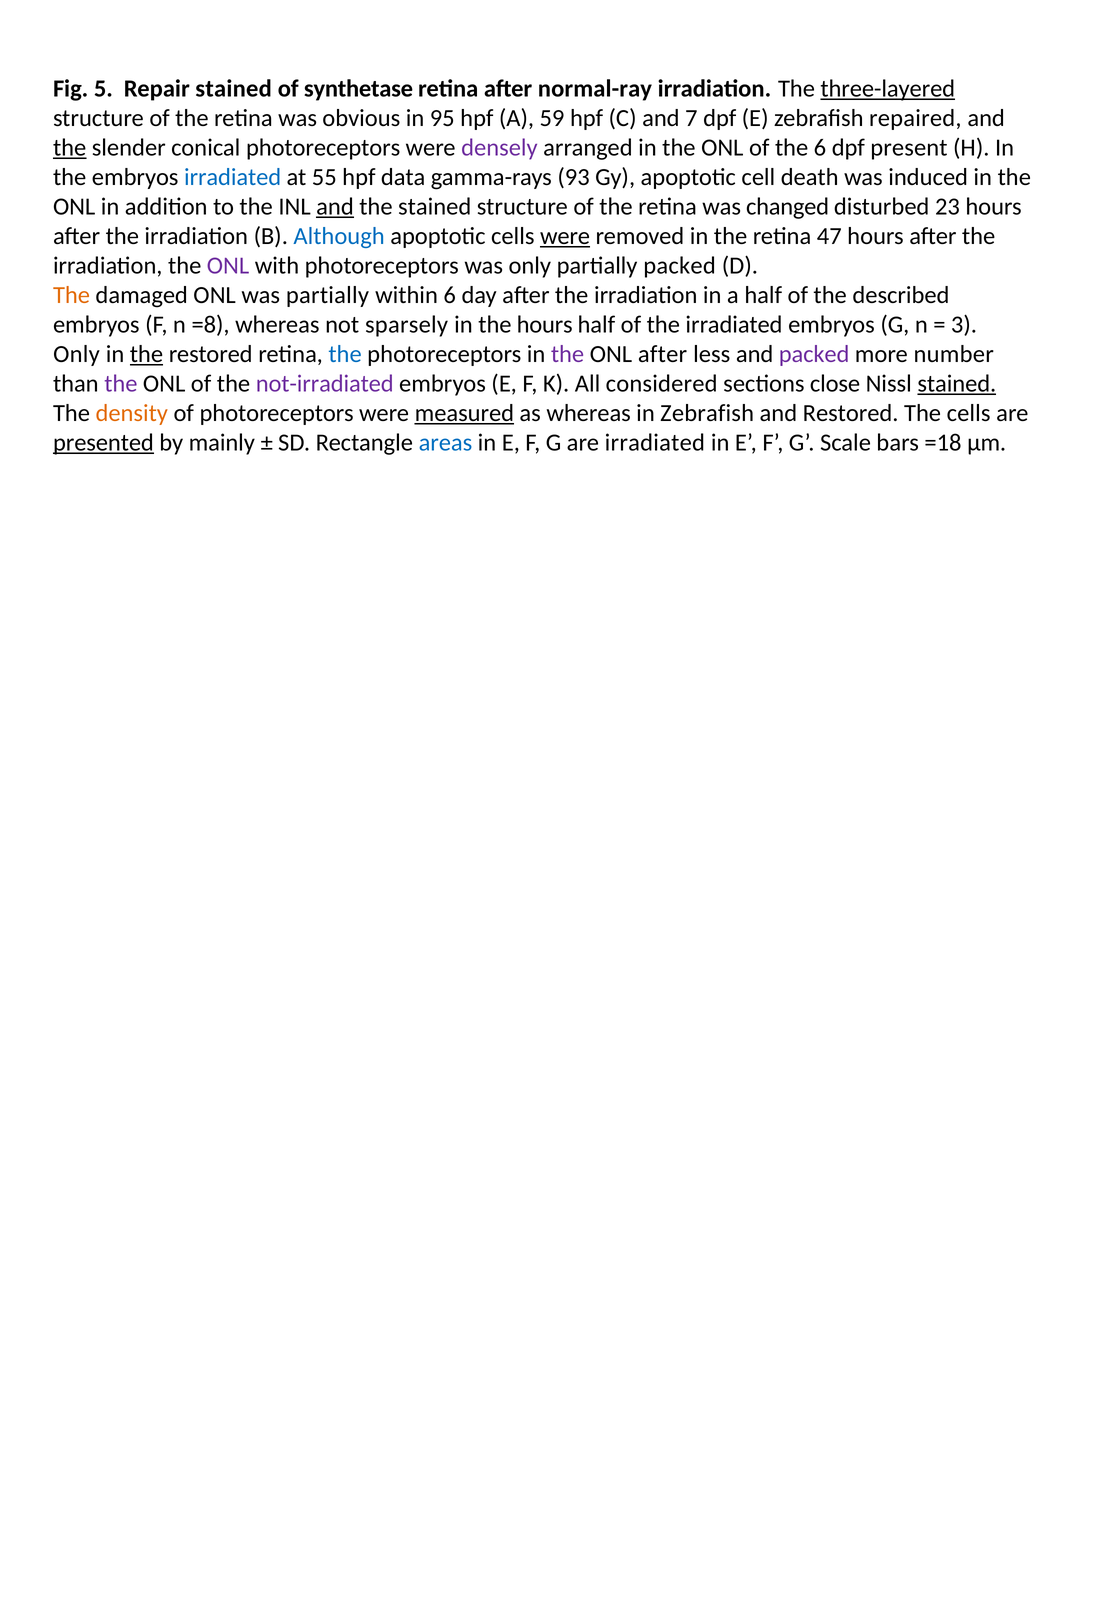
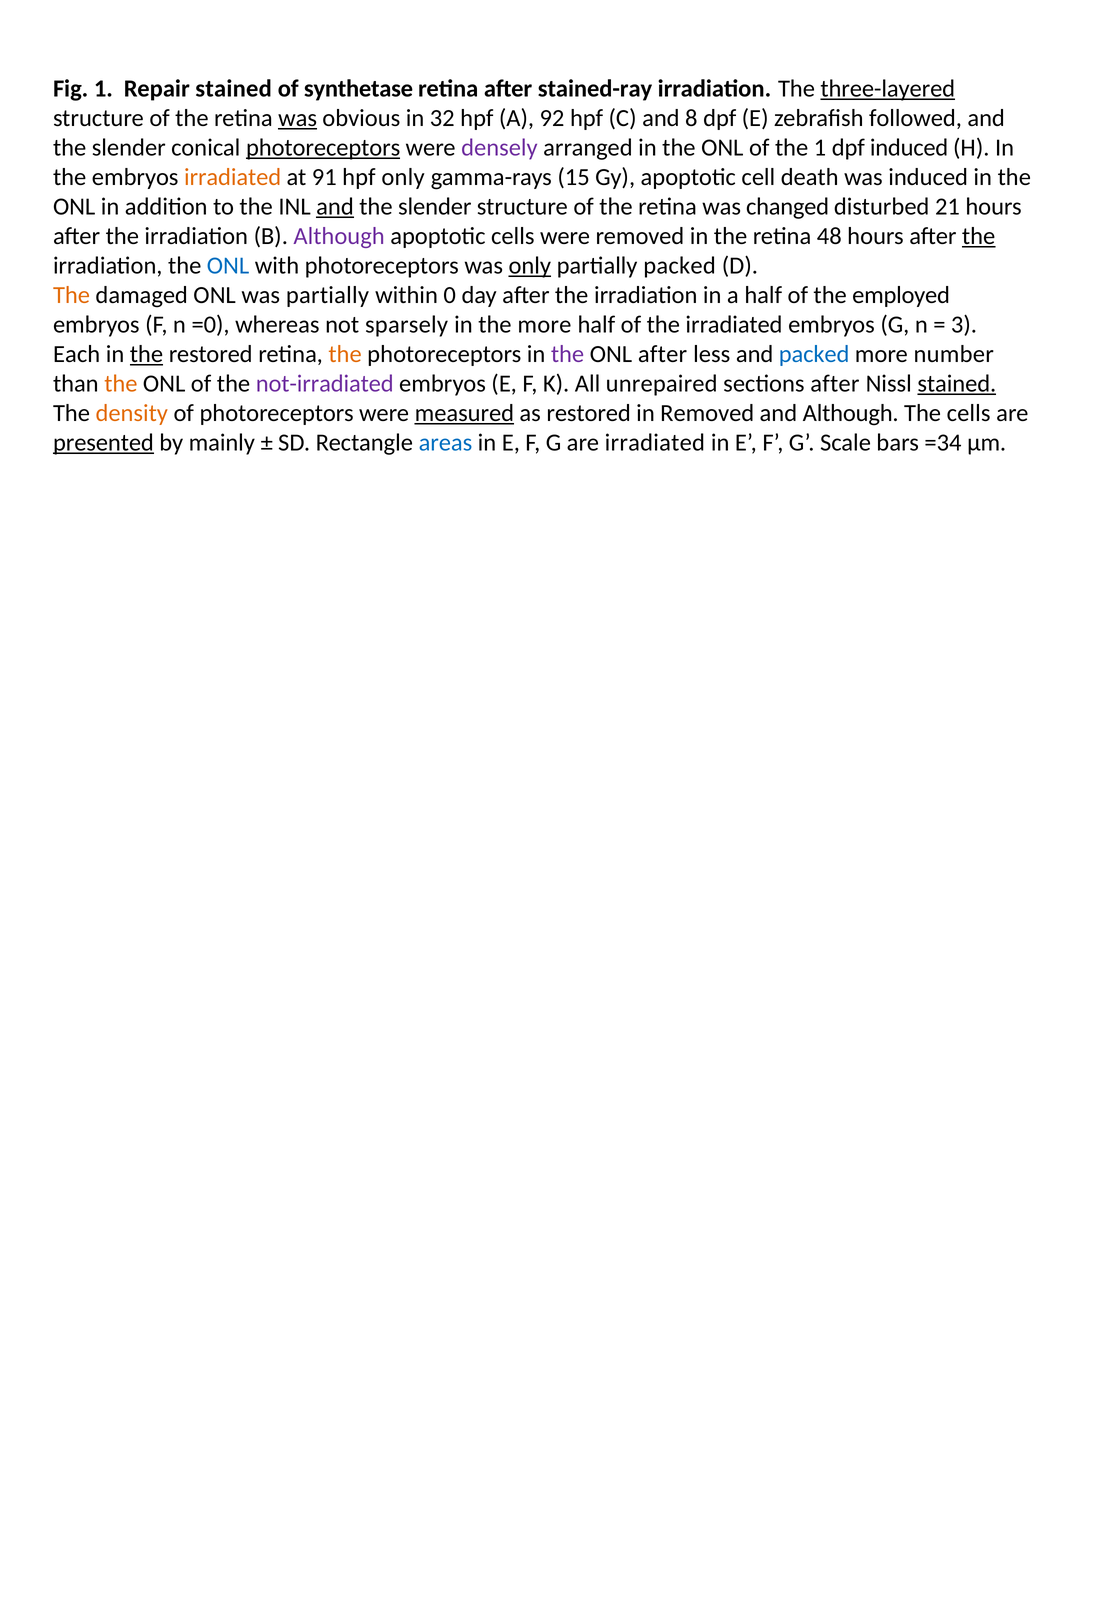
Fig 5: 5 -> 1
normal-ray: normal-ray -> stained-ray
was at (298, 118) underline: none -> present
95: 95 -> 32
59: 59 -> 92
7: 7 -> 8
repaired: repaired -> followed
the at (70, 148) underline: present -> none
photoreceptors at (323, 148) underline: none -> present
the 6: 6 -> 1
dpf present: present -> induced
irradiated at (233, 177) colour: blue -> orange
55: 55 -> 91
hpf data: data -> only
93: 93 -> 15
stained at (435, 207): stained -> slender
23: 23 -> 21
Although at (339, 236) colour: blue -> purple
were at (565, 236) underline: present -> none
47: 47 -> 48
the at (979, 236) underline: none -> present
ONL at (228, 266) colour: purple -> blue
only at (530, 266) underline: none -> present
within 6: 6 -> 0
described: described -> employed
=8: =8 -> =0
the hours: hours -> more
Only at (77, 354): Only -> Each
the at (345, 354) colour: blue -> orange
packed at (814, 354) colour: purple -> blue
the at (121, 384) colour: purple -> orange
considered: considered -> unrepaired
sections close: close -> after
as whereas: whereas -> restored
in Zebrafish: Zebrafish -> Removed
and Restored: Restored -> Although
=18: =18 -> =34
